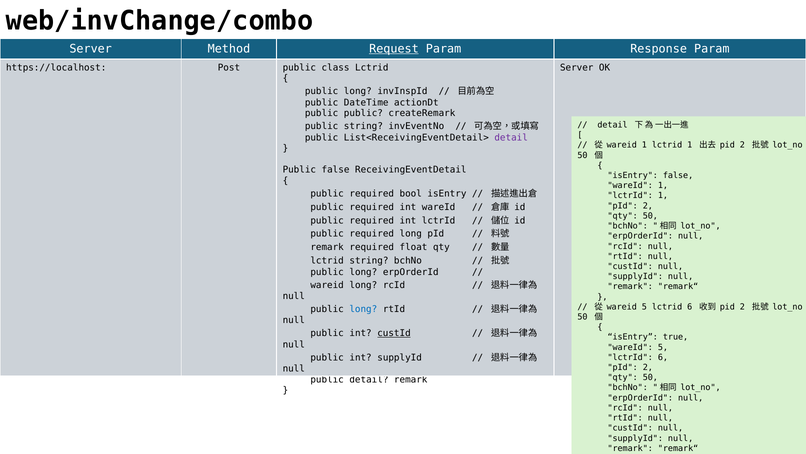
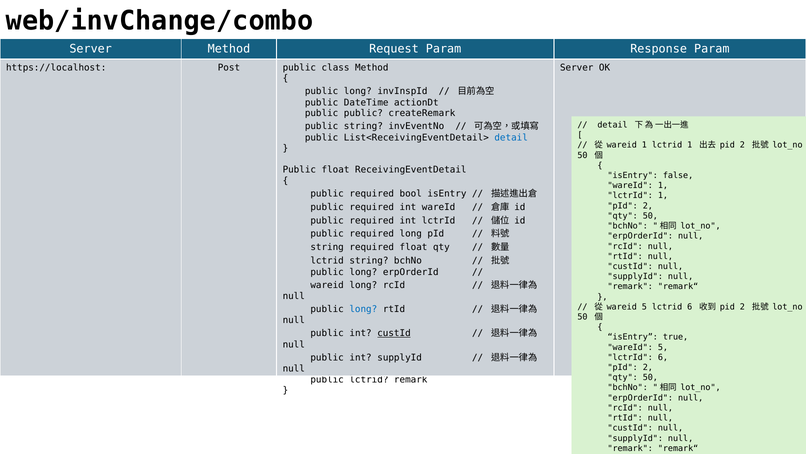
Request underline: present -> none
class Lctrid: Lctrid -> Method
detail at (511, 137) colour: purple -> blue
Public false: false -> float
remark at (327, 247): remark -> string
public detail: detail -> lctrid
